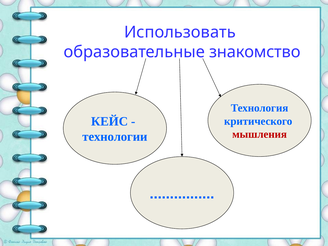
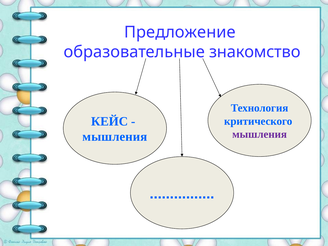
Использовать: Использовать -> Предложение
мышления at (260, 134) colour: red -> purple
технологии at (115, 137): технологии -> мышления
